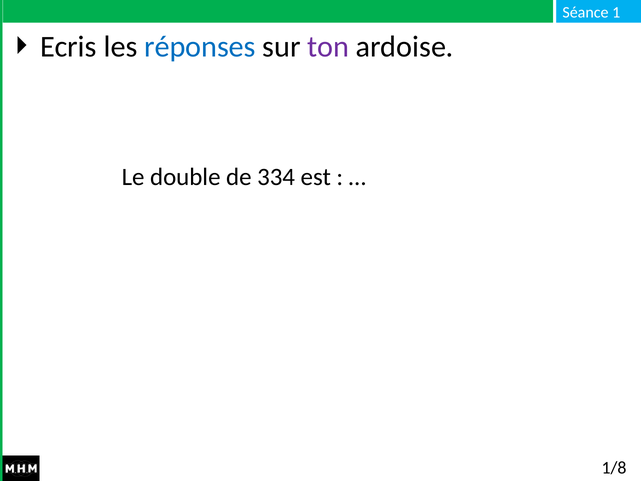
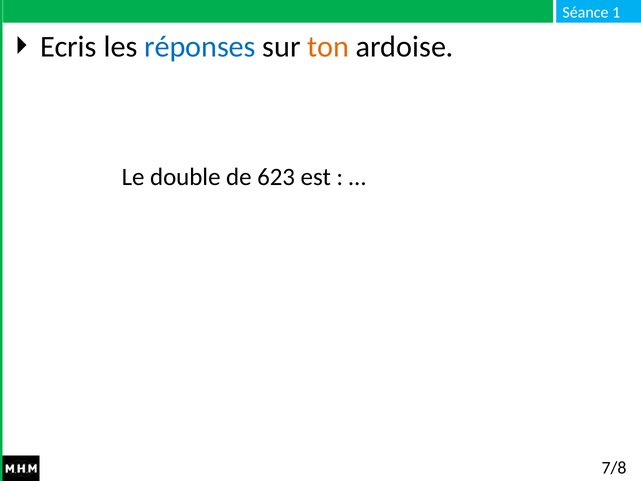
ton colour: purple -> orange
334: 334 -> 623
1/8: 1/8 -> 7/8
